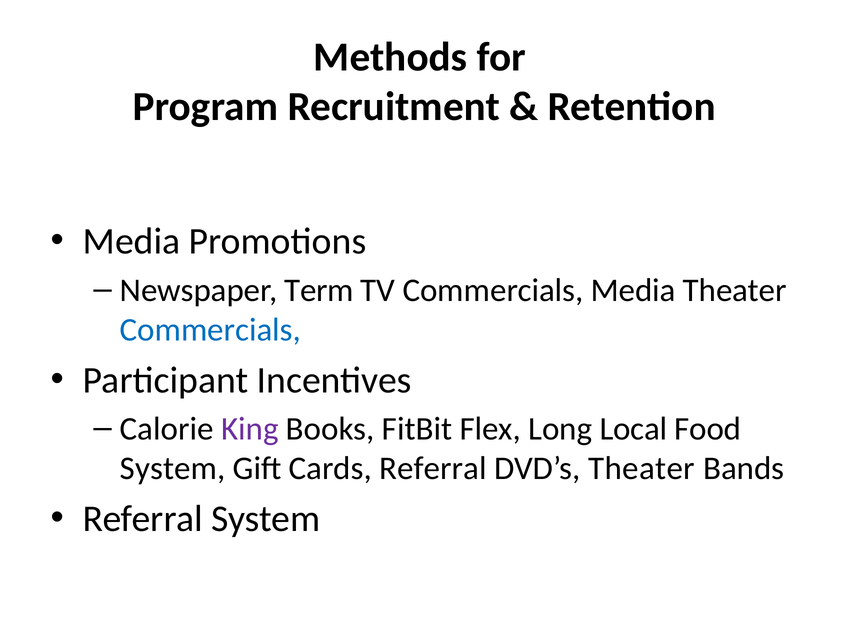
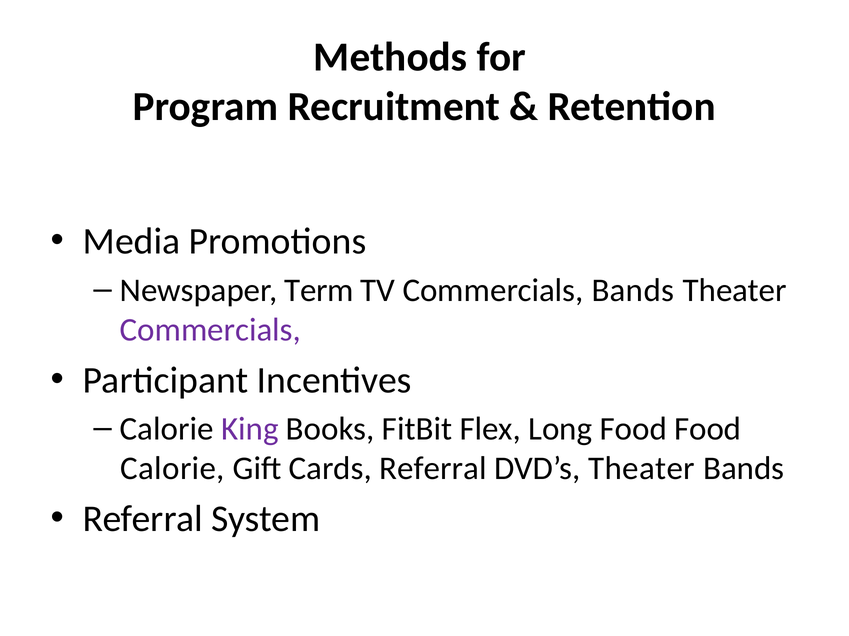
Commercials Media: Media -> Bands
Commercials at (210, 330) colour: blue -> purple
Long Local: Local -> Food
System at (173, 469): System -> Calorie
